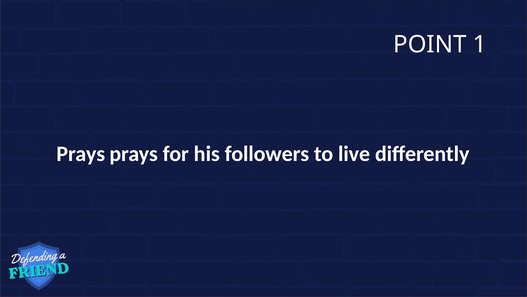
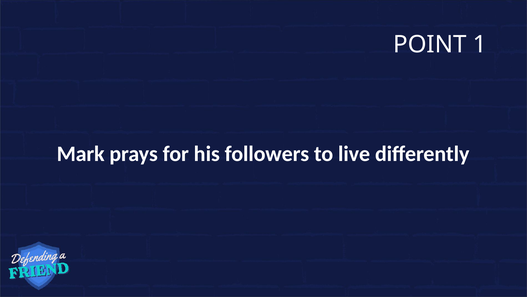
Prays at (81, 154): Prays -> Mark
